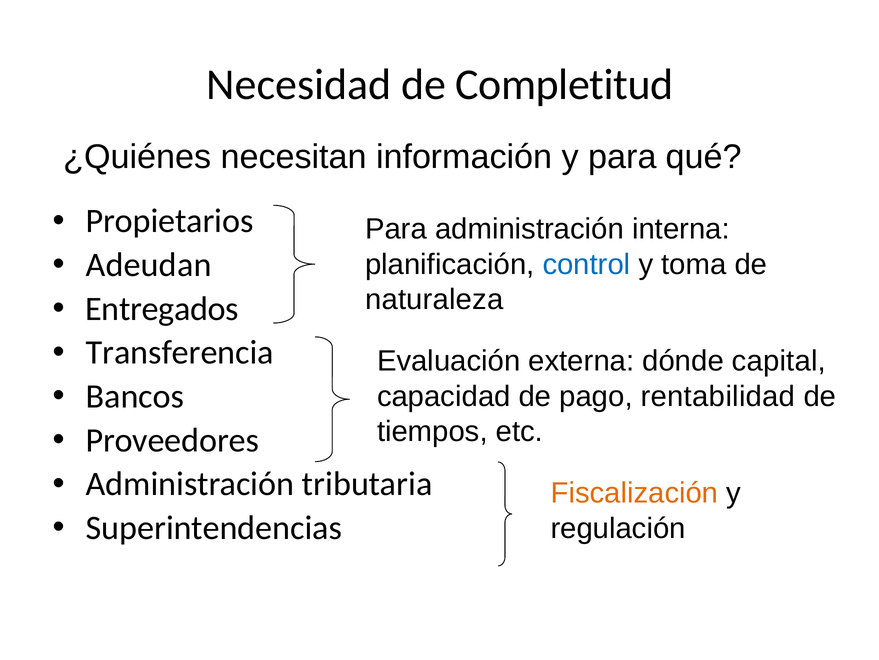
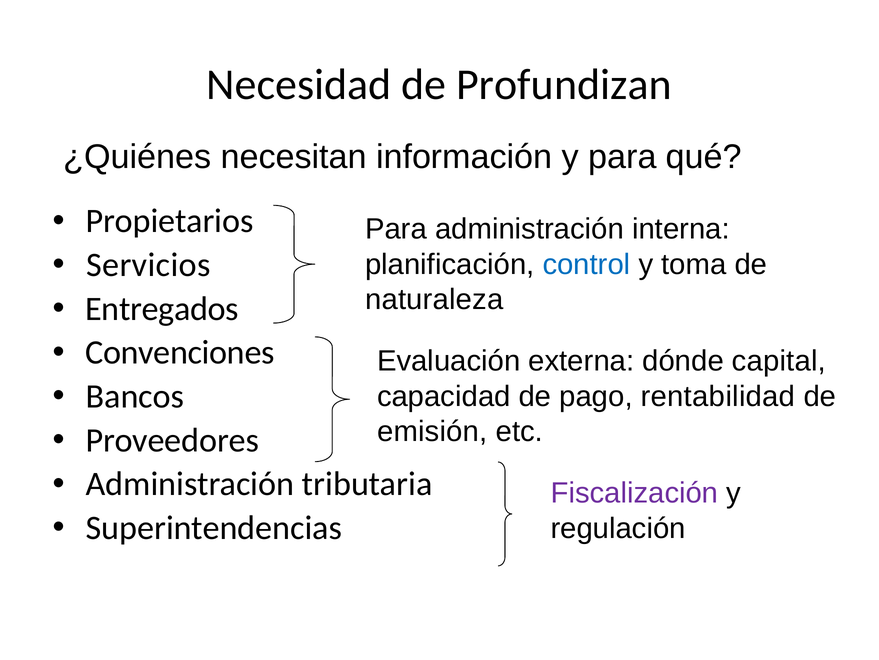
Completitud: Completitud -> Profundizan
Adeudan: Adeudan -> Servicios
Transferencia: Transferencia -> Convenciones
tiempos: tiempos -> emisión
Fiscalización colour: orange -> purple
